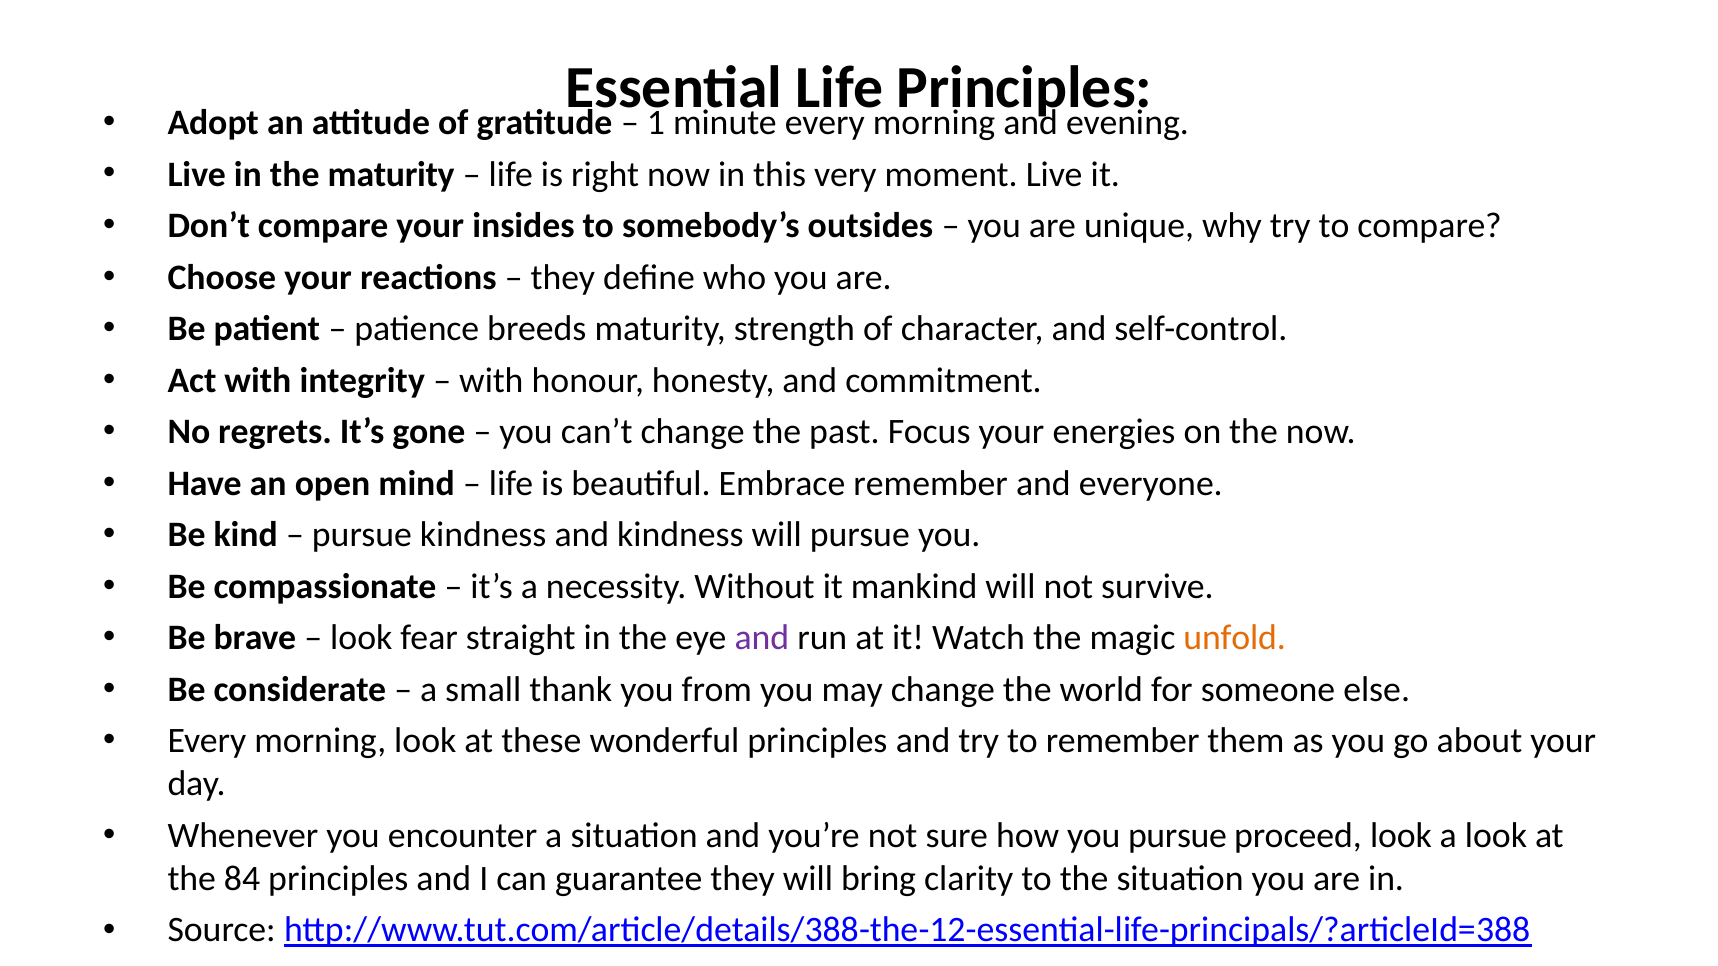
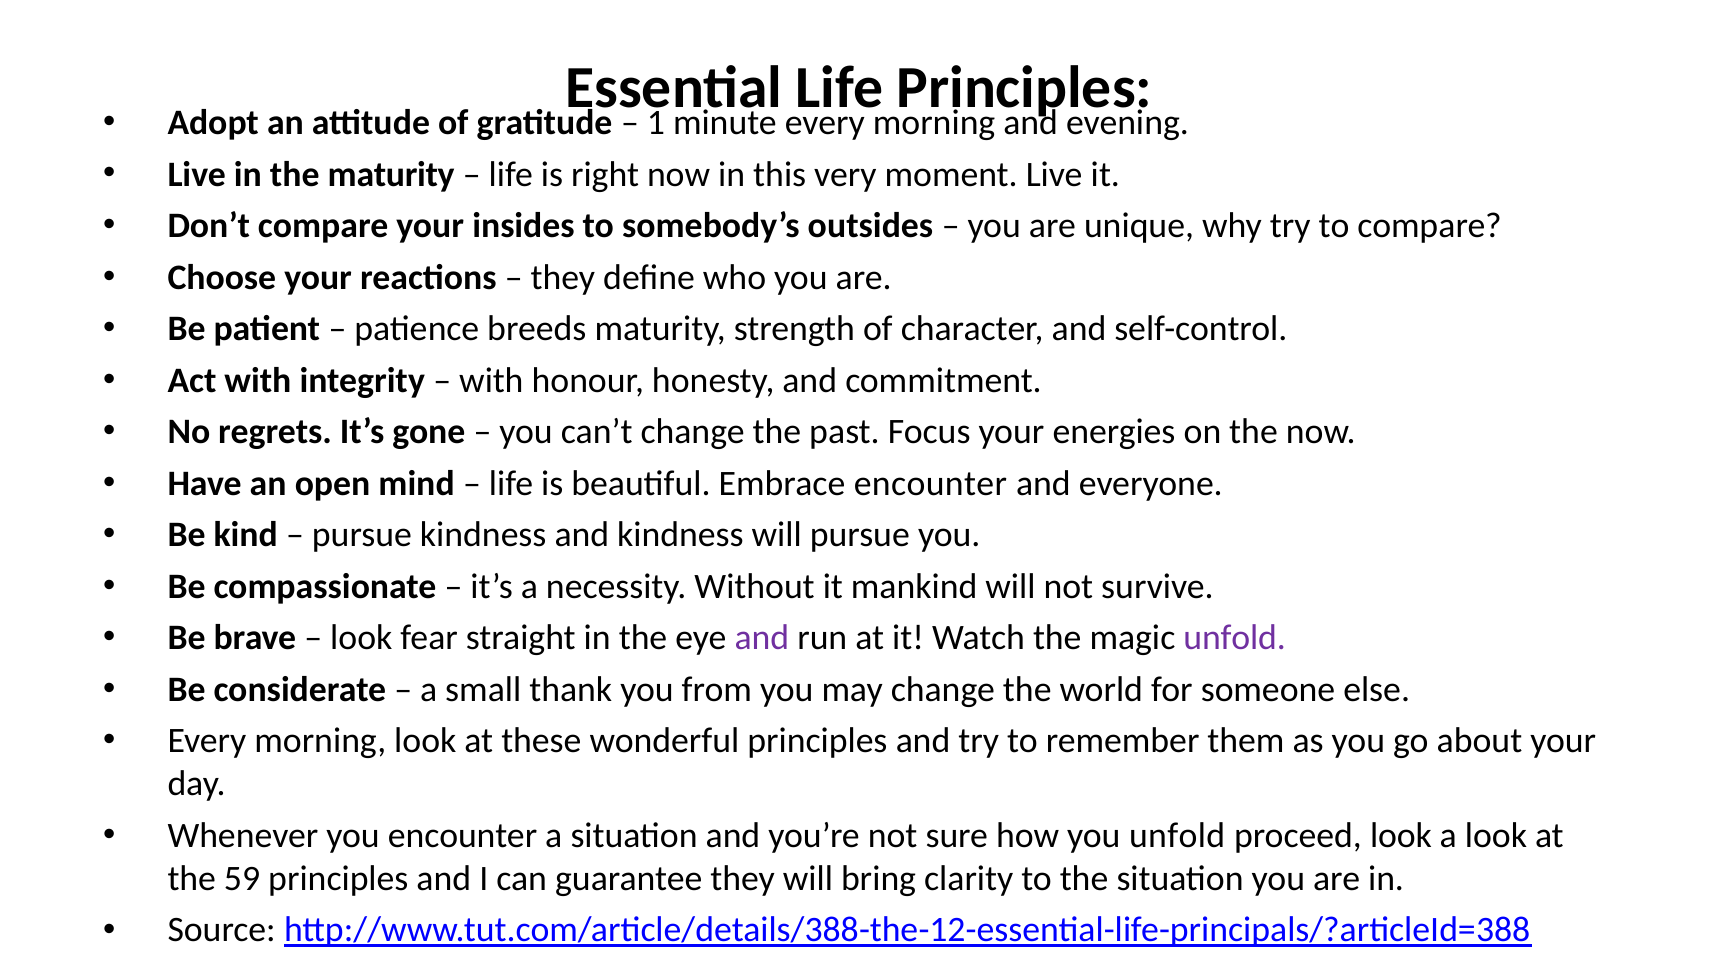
Embrace remember: remember -> encounter
unfold at (1235, 638) colour: orange -> purple
you pursue: pursue -> unfold
84: 84 -> 59
